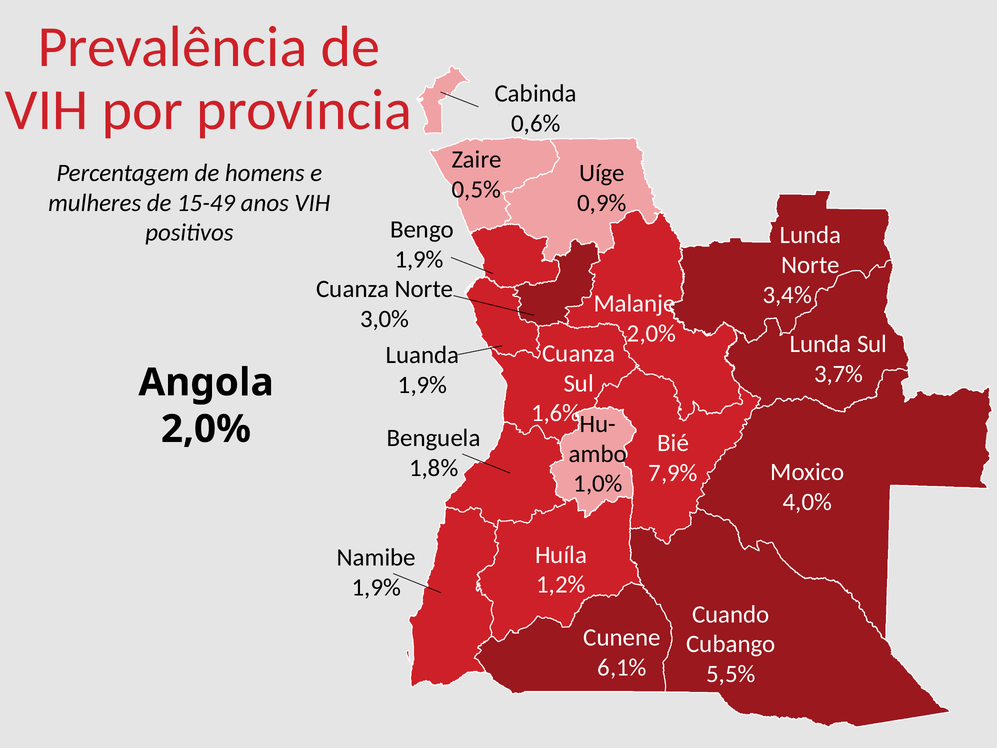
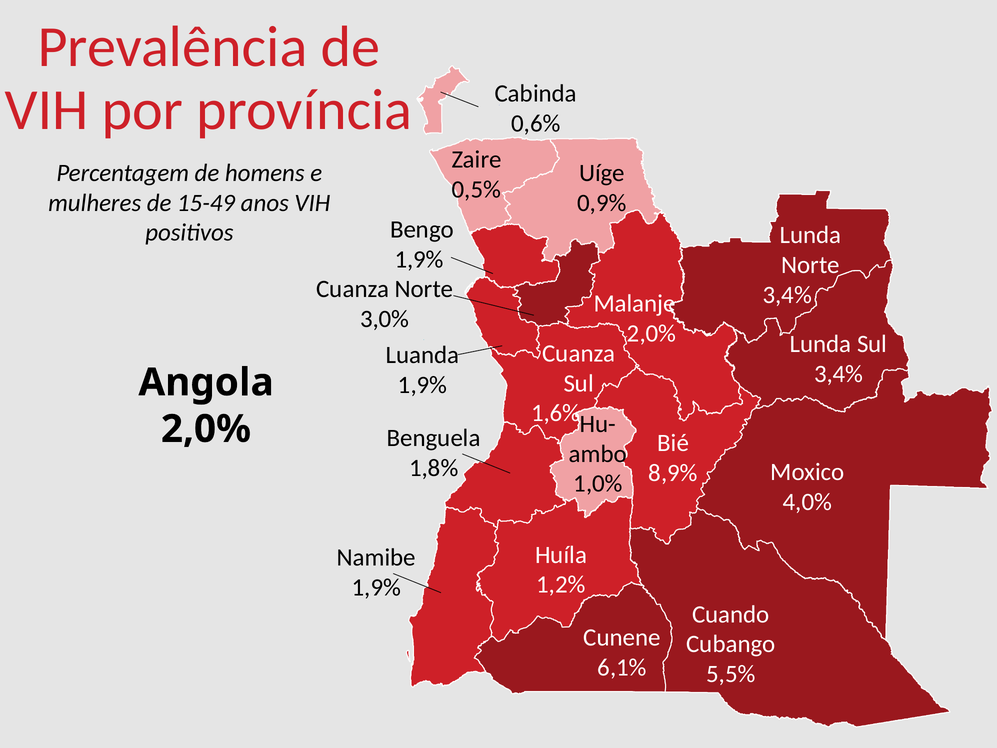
3,7% at (839, 374): 3,7% -> 3,4%
7,9%: 7,9% -> 8,9%
